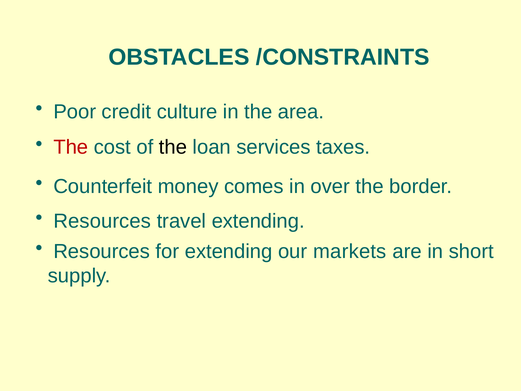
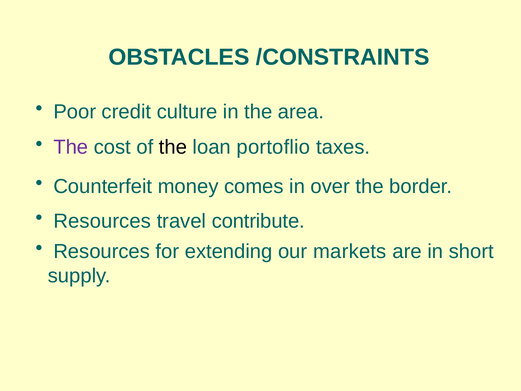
The at (71, 147) colour: red -> purple
services: services -> portoflio
travel extending: extending -> contribute
